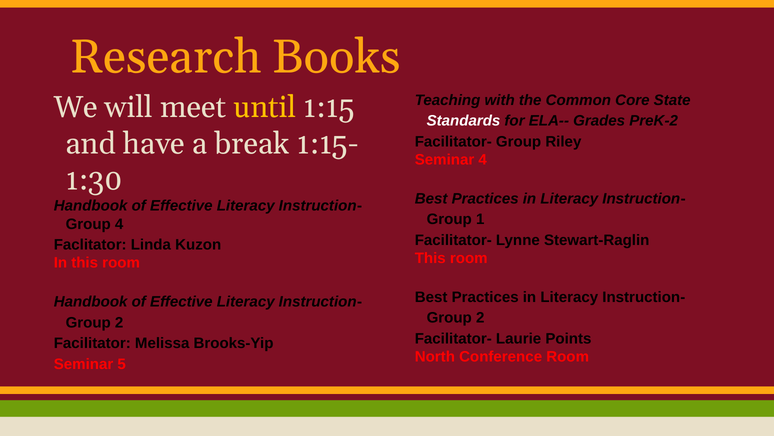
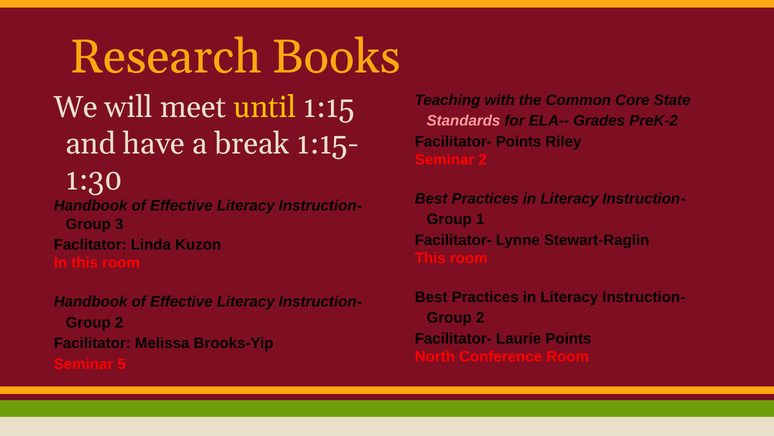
Standards colour: white -> pink
Facilitator- Group: Group -> Points
Seminar 4: 4 -> 2
Group 4: 4 -> 3
